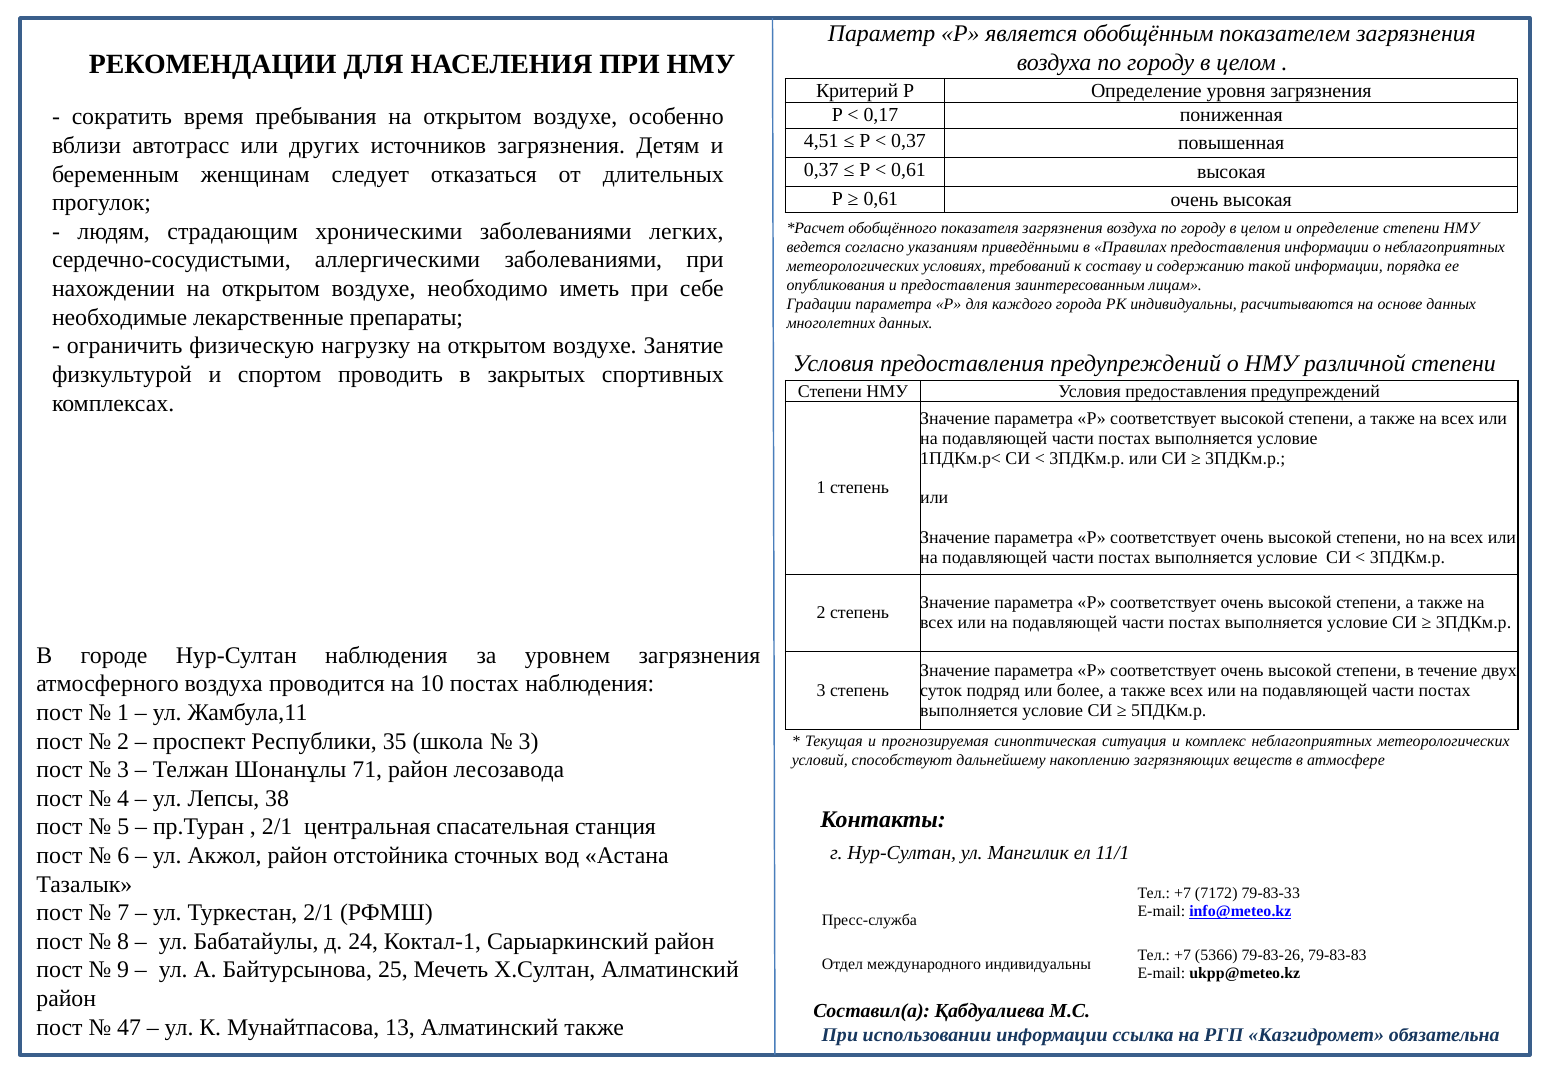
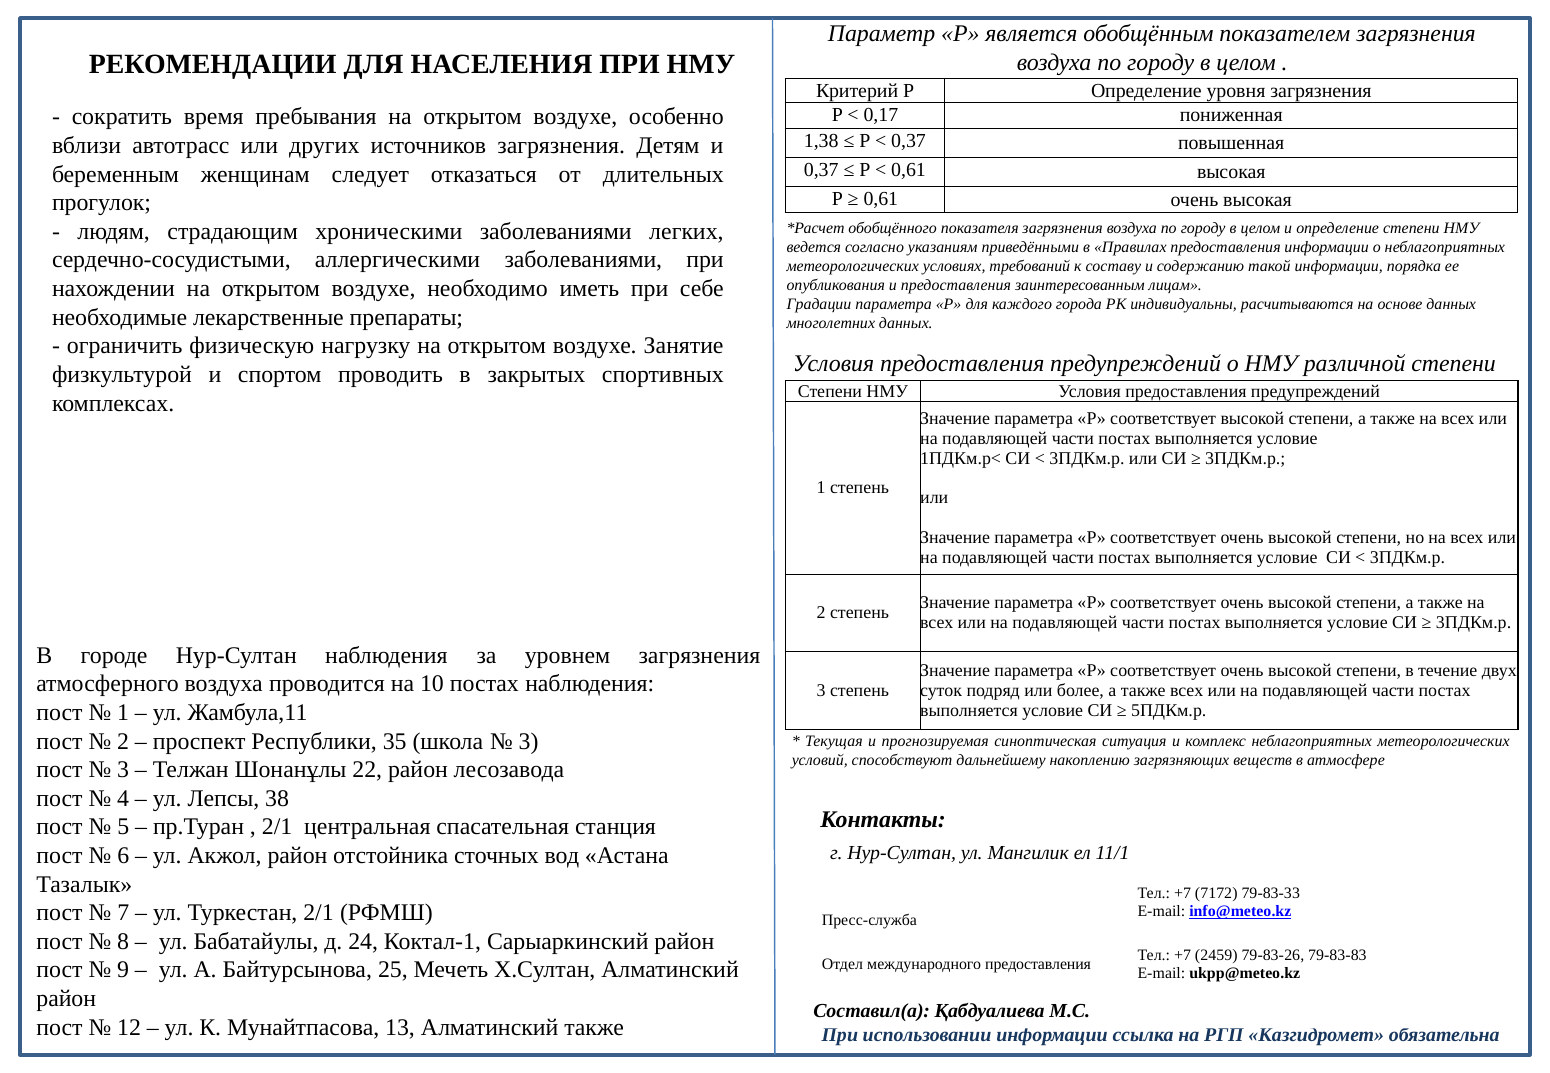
4,51: 4,51 -> 1,38
71: 71 -> 22
5366: 5366 -> 2459
международного индивидуальны: индивидуальны -> предоставления
47: 47 -> 12
